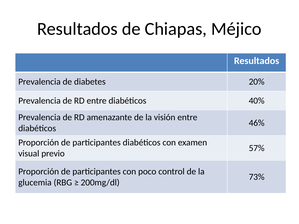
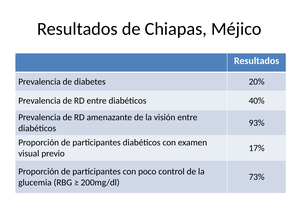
46%: 46% -> 93%
57%: 57% -> 17%
